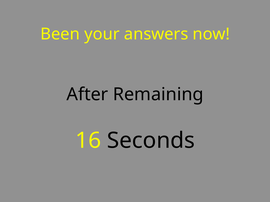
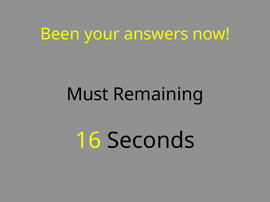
After: After -> Must
